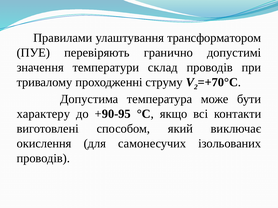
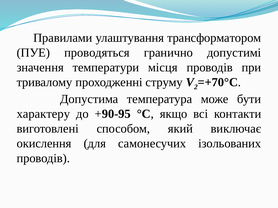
перевіряють: перевіряють -> проводяться
склад: склад -> місця
